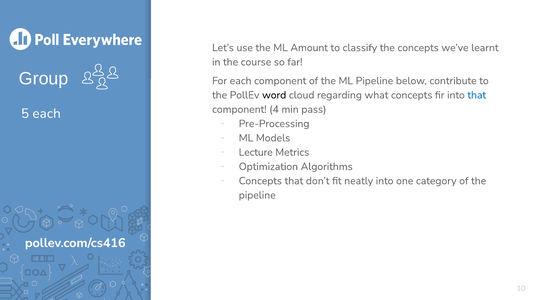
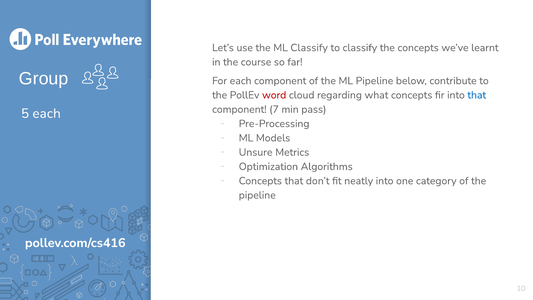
ML Amount: Amount -> Classify
word colour: black -> red
4: 4 -> 7
Lecture: Lecture -> Unsure
